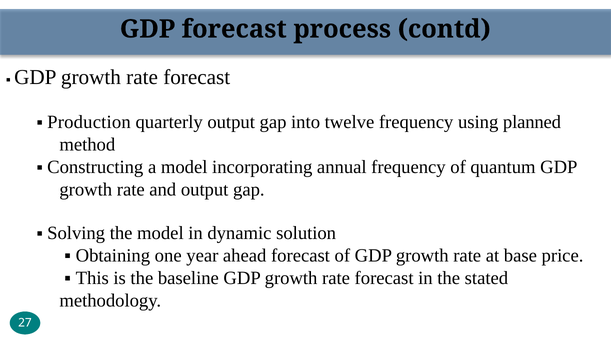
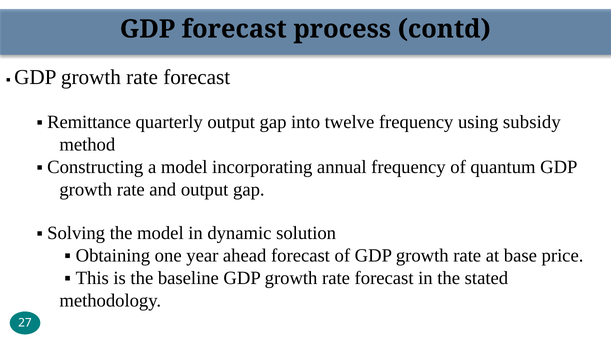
Production: Production -> Remittance
planned: planned -> subsidy
